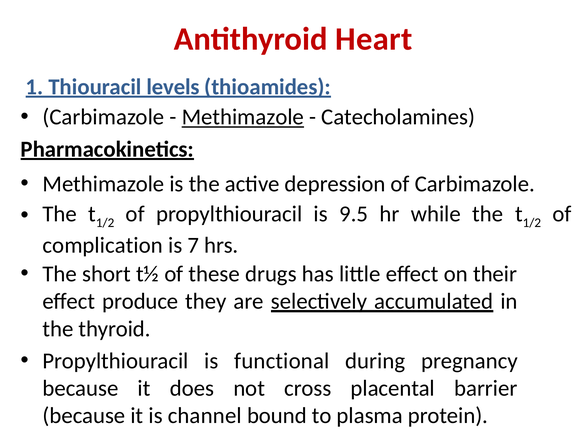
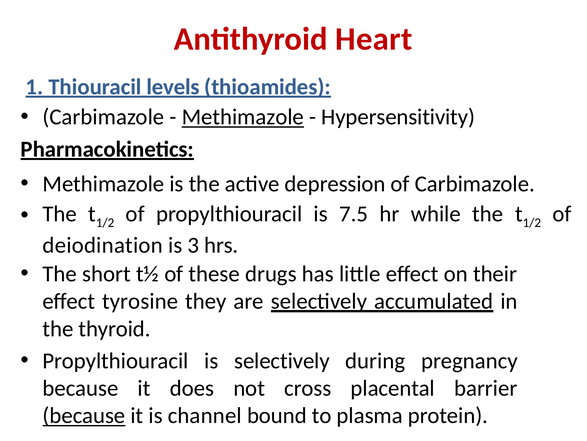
Catecholamines: Catecholamines -> Hypersensitivity
9.5: 9.5 -> 7.5
complication: complication -> deiodination
7: 7 -> 3
produce: produce -> tyrosine
is functional: functional -> selectively
because at (84, 415) underline: none -> present
